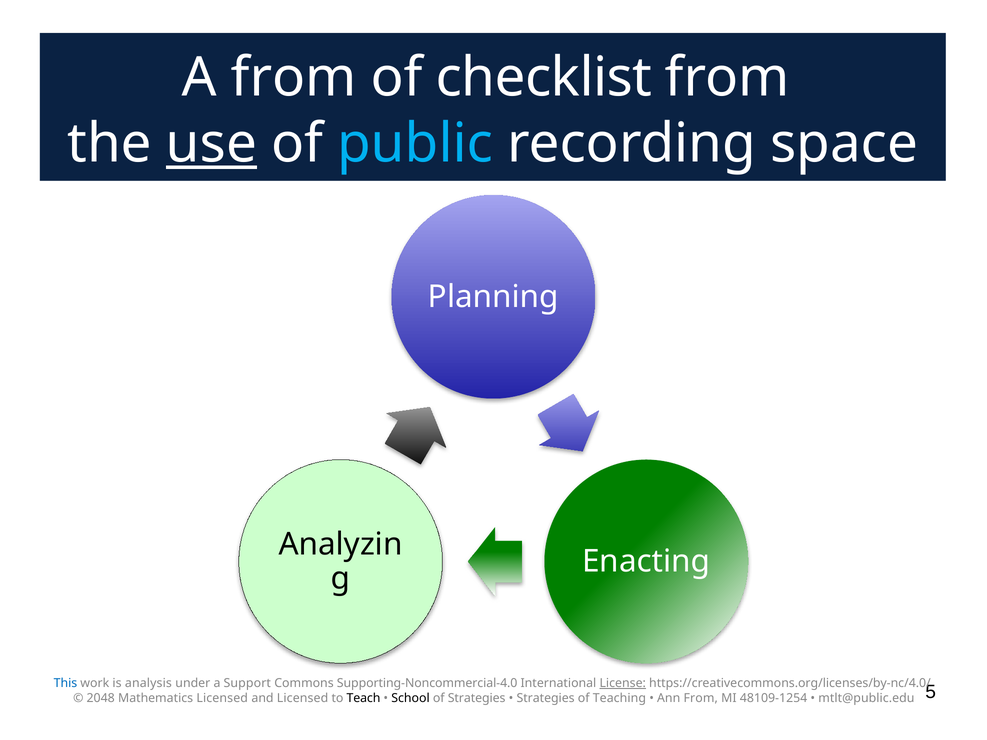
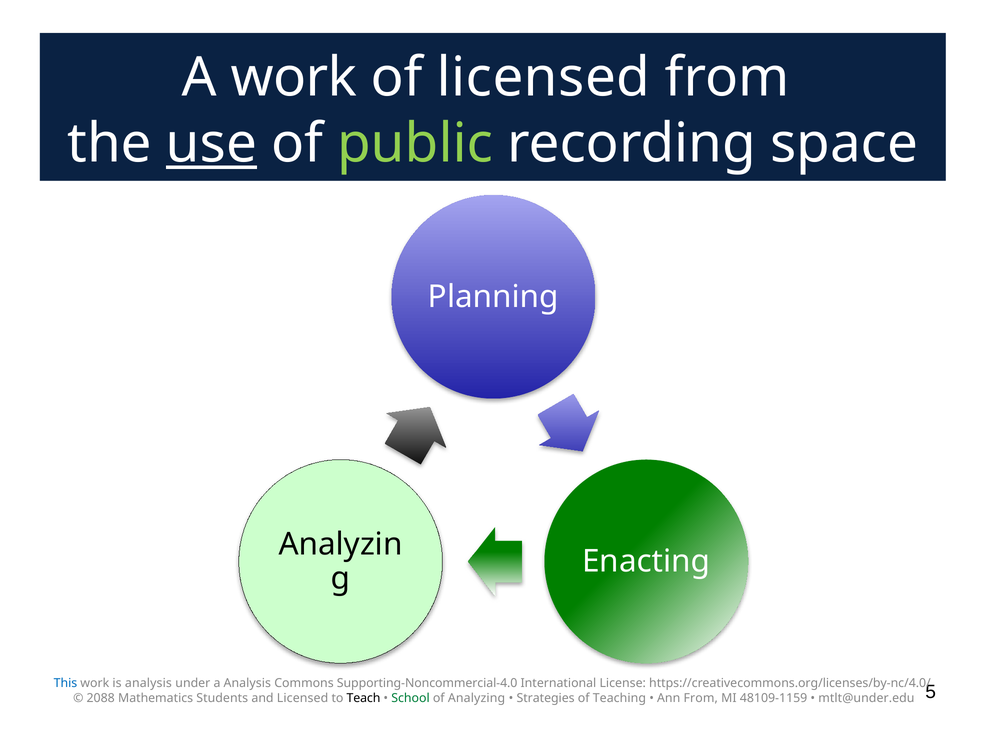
A from: from -> work
of checklist: checklist -> licensed
public colour: light blue -> light green
a Support: Support -> Analysis
License underline: present -> none
2048: 2048 -> 2088
Mathematics Licensed: Licensed -> Students
School colour: black -> green
of Strategies: Strategies -> Analyzing
48109-1254: 48109-1254 -> 48109-1159
mtlt@public.edu: mtlt@public.edu -> mtlt@under.edu
